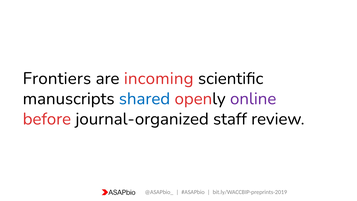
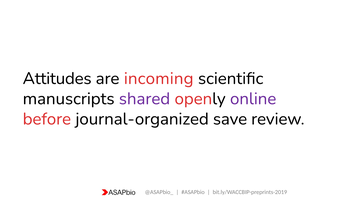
Frontiers: Frontiers -> Attitudes
shared colour: blue -> purple
staff: staff -> save
